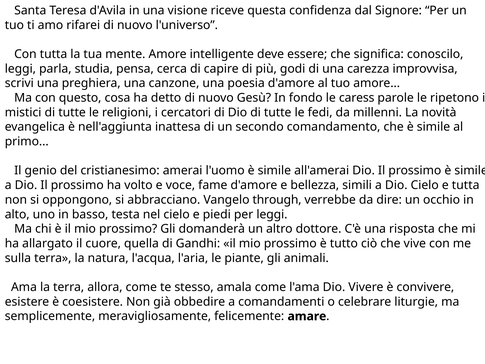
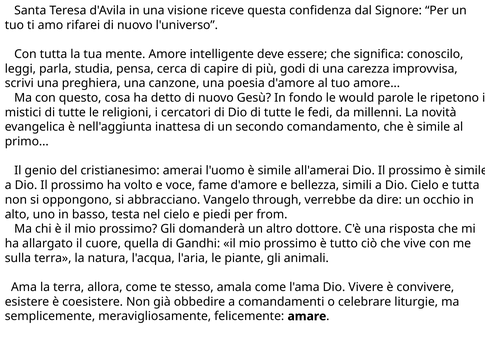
caress: caress -> would
per leggi: leggi -> from
